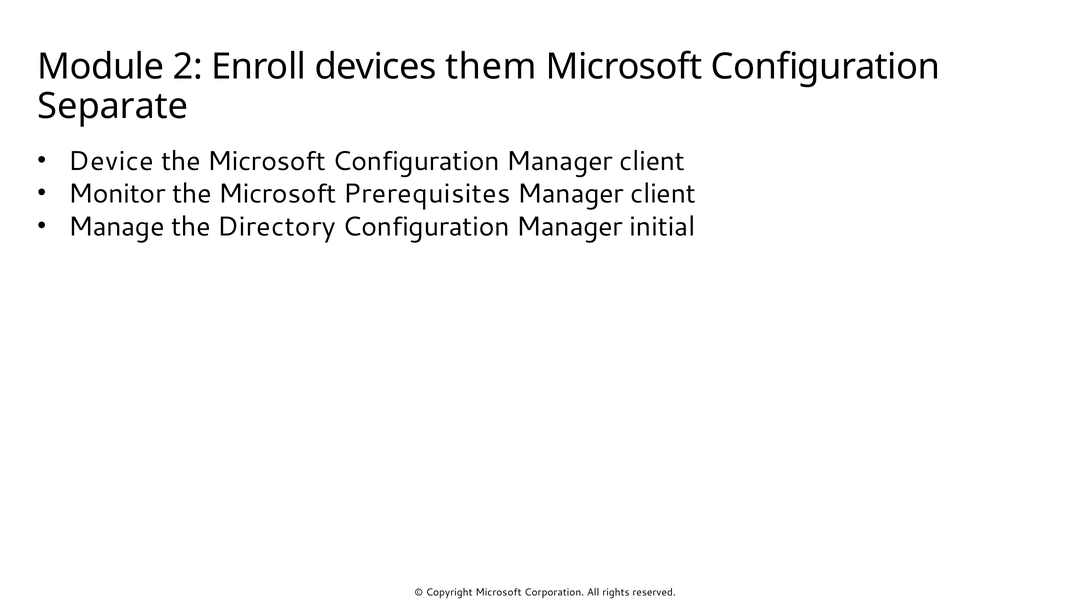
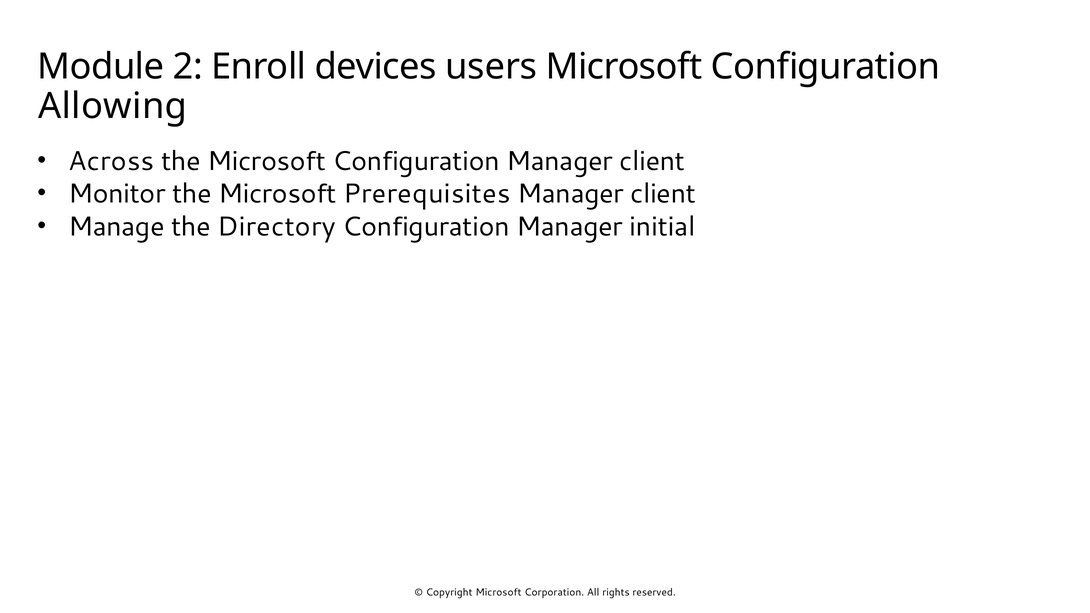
them: them -> users
Separate: Separate -> Allowing
Device: Device -> Across
